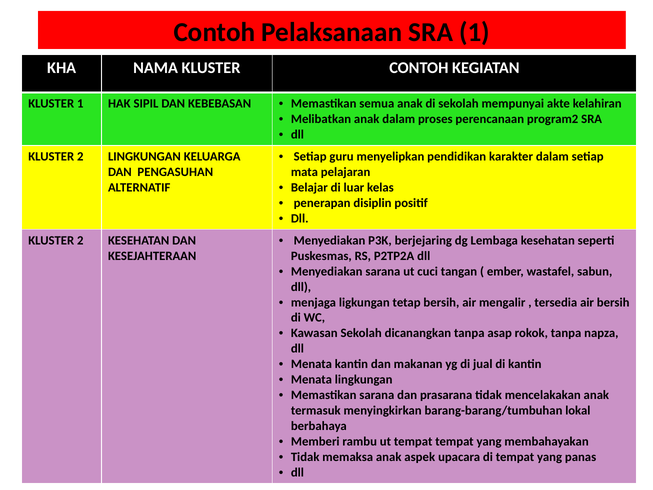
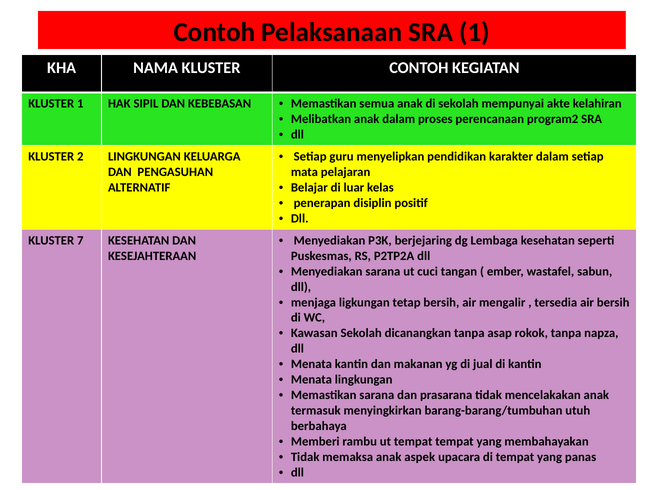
2 at (80, 240): 2 -> 7
lokal: lokal -> utuh
